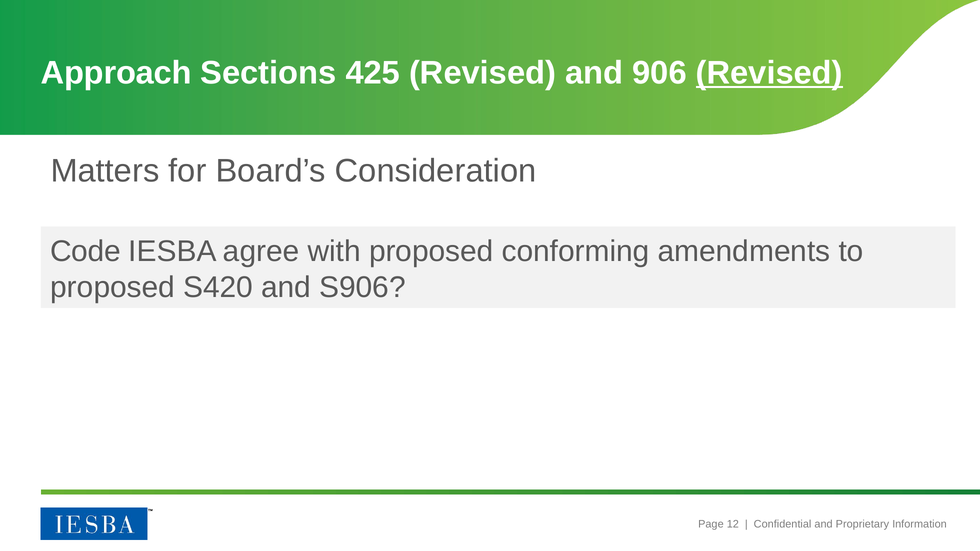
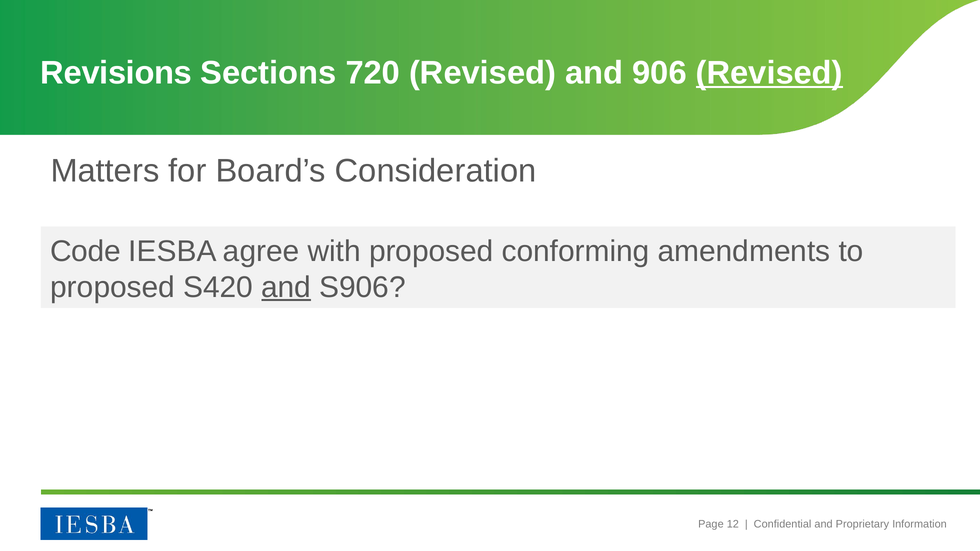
Approach: Approach -> Revisions
425: 425 -> 720
and at (286, 287) underline: none -> present
